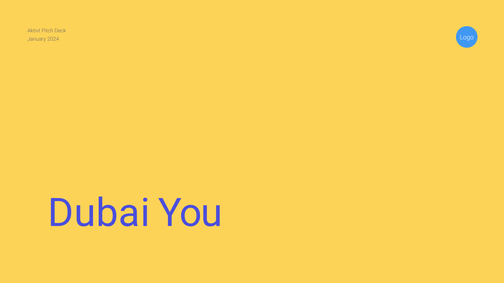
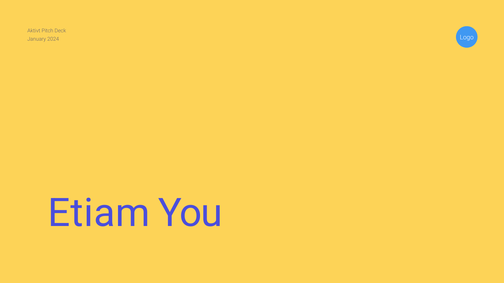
Dubai: Dubai -> Etiam
